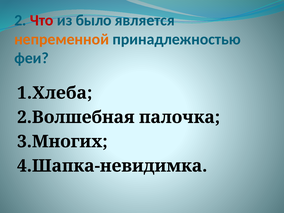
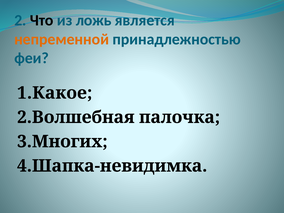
Что colour: red -> black
было: было -> ложь
1.Хлеба: 1.Хлеба -> 1.Какое
